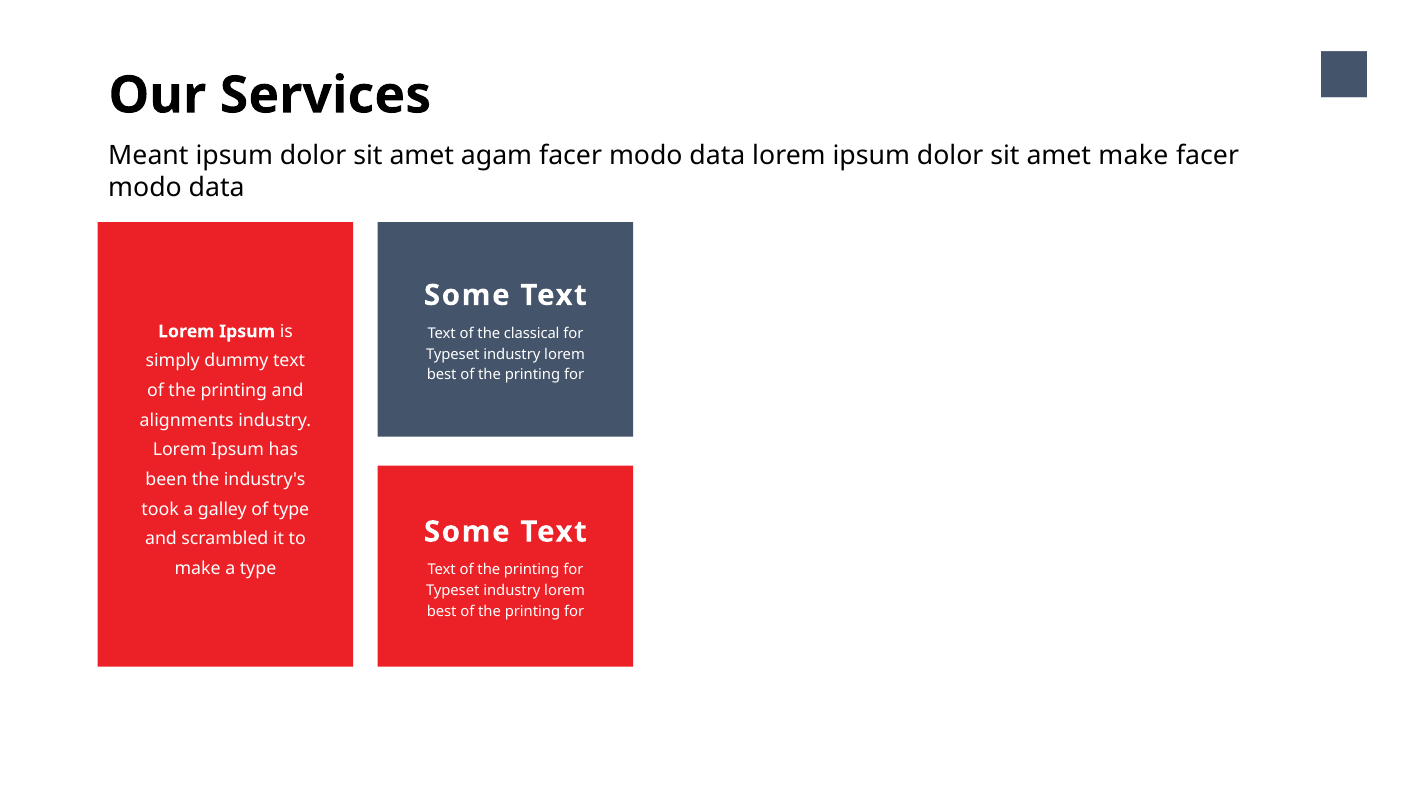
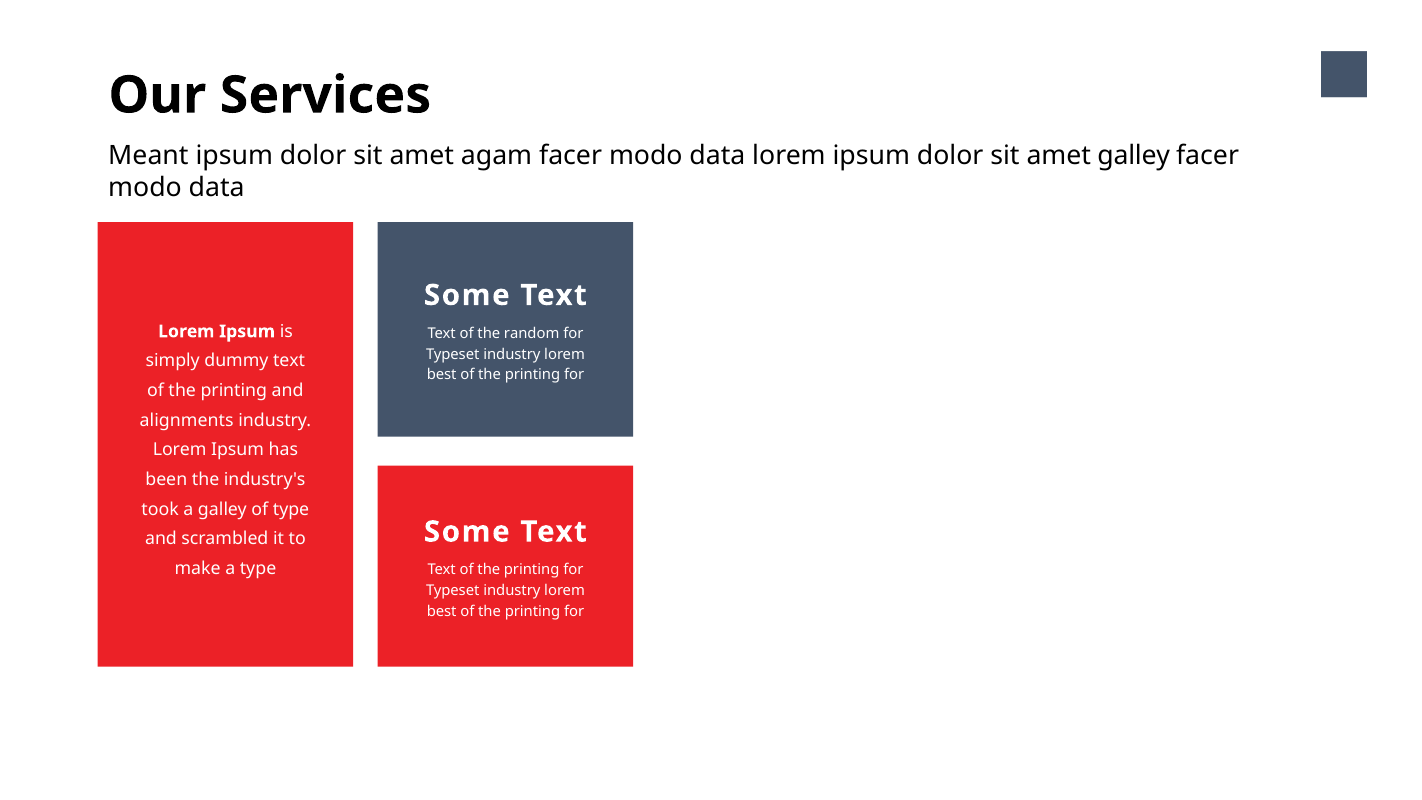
amet make: make -> galley
classical: classical -> random
